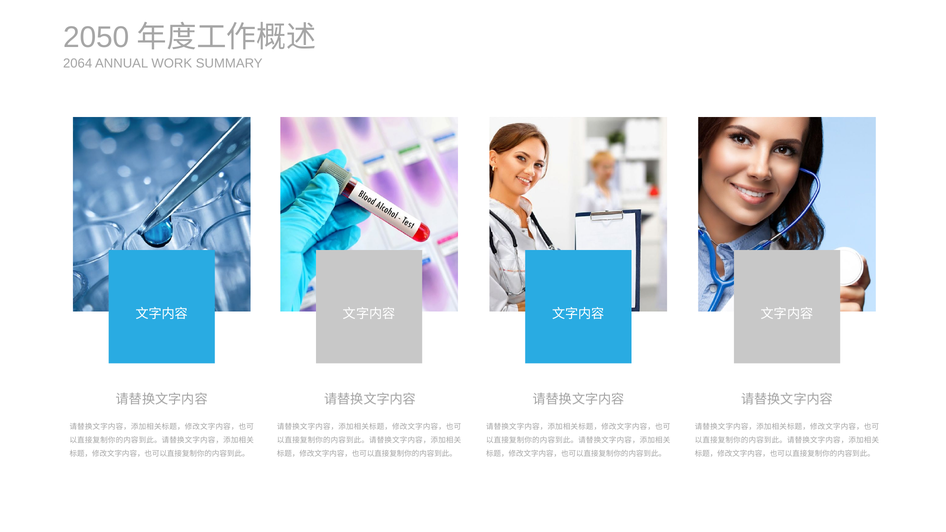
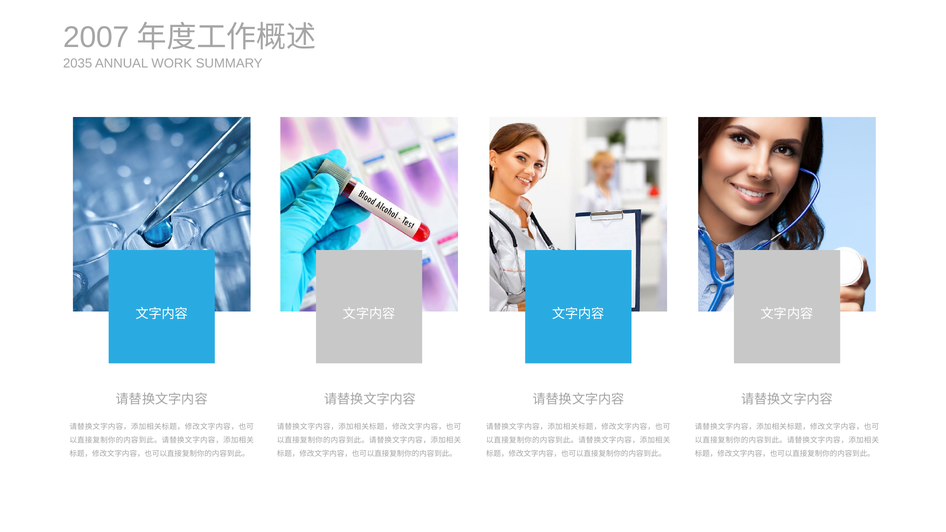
2050: 2050 -> 2007
2064: 2064 -> 2035
